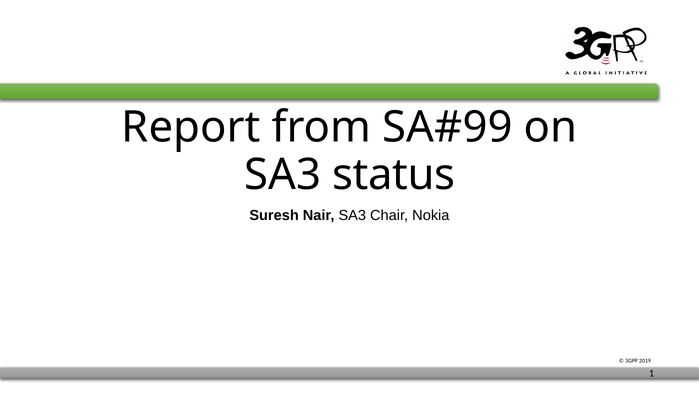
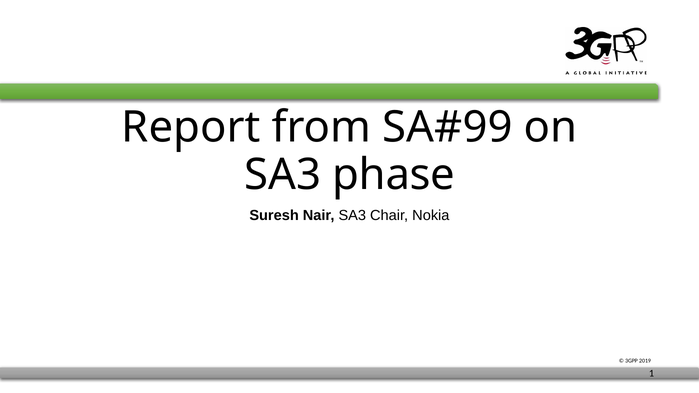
status: status -> phase
